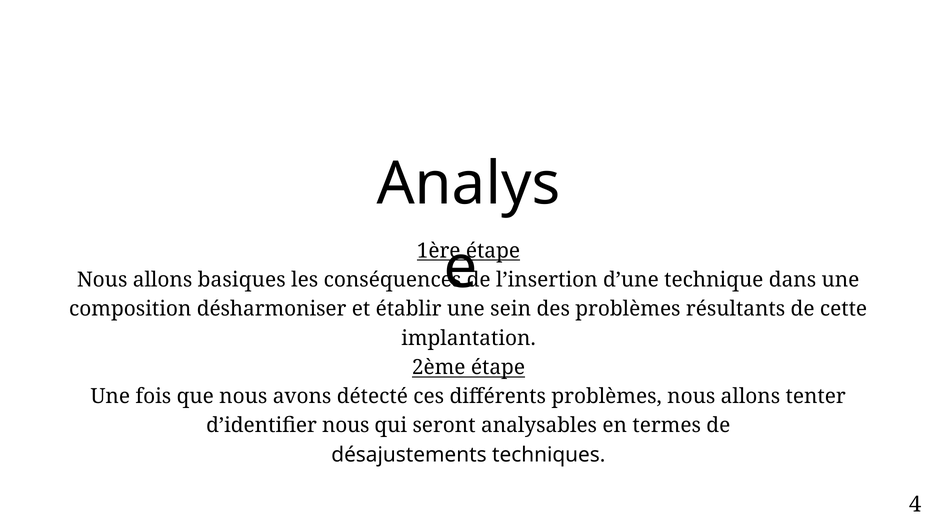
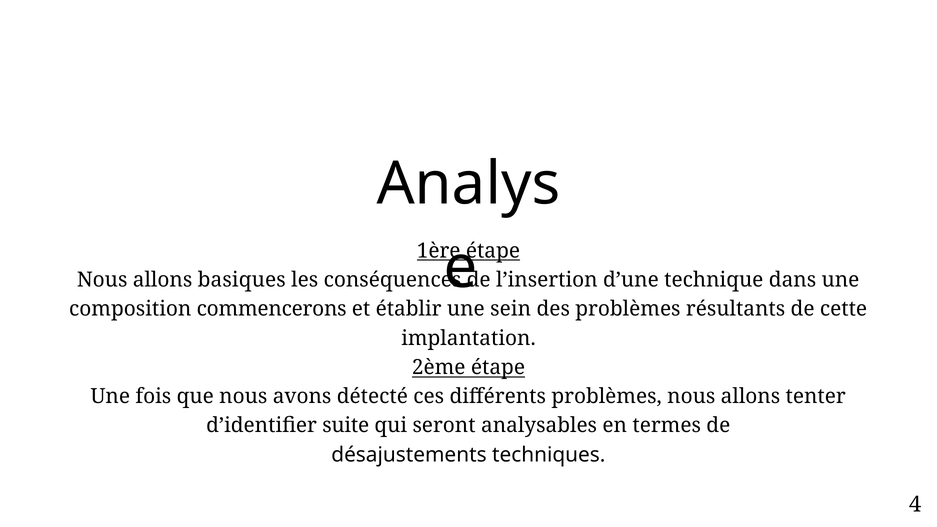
désharmoniser: désharmoniser -> commencerons
d’identifier nous: nous -> suite
